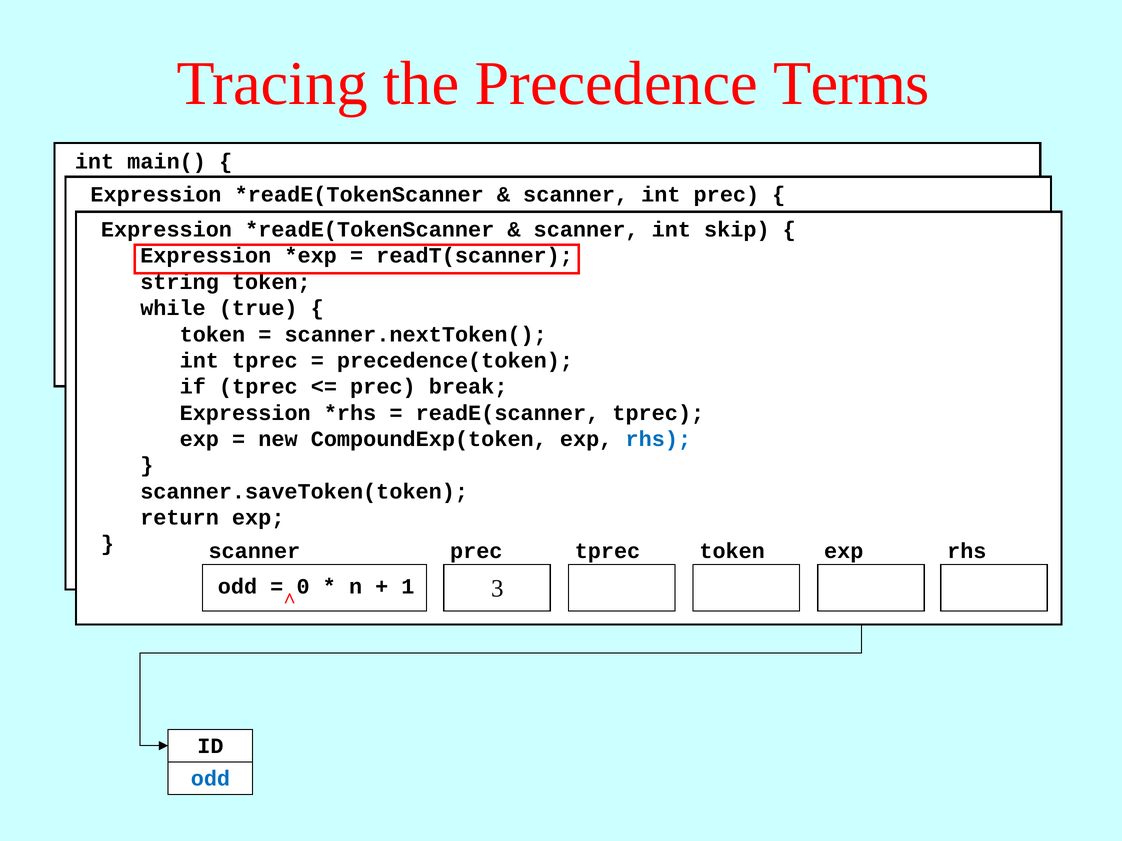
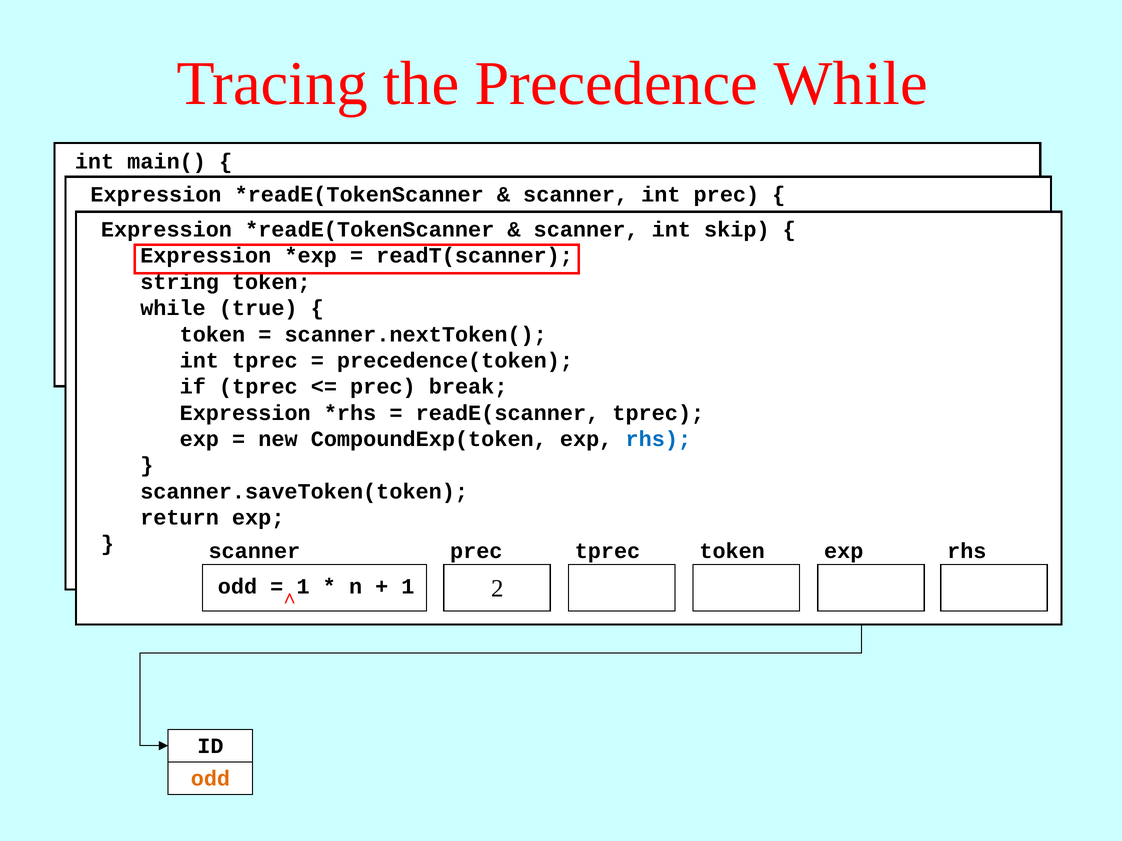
Precedence Terms: Terms -> While
0 at (303, 587): 0 -> 1
3 at (497, 589): 3 -> 2
odd at (210, 779) colour: blue -> orange
